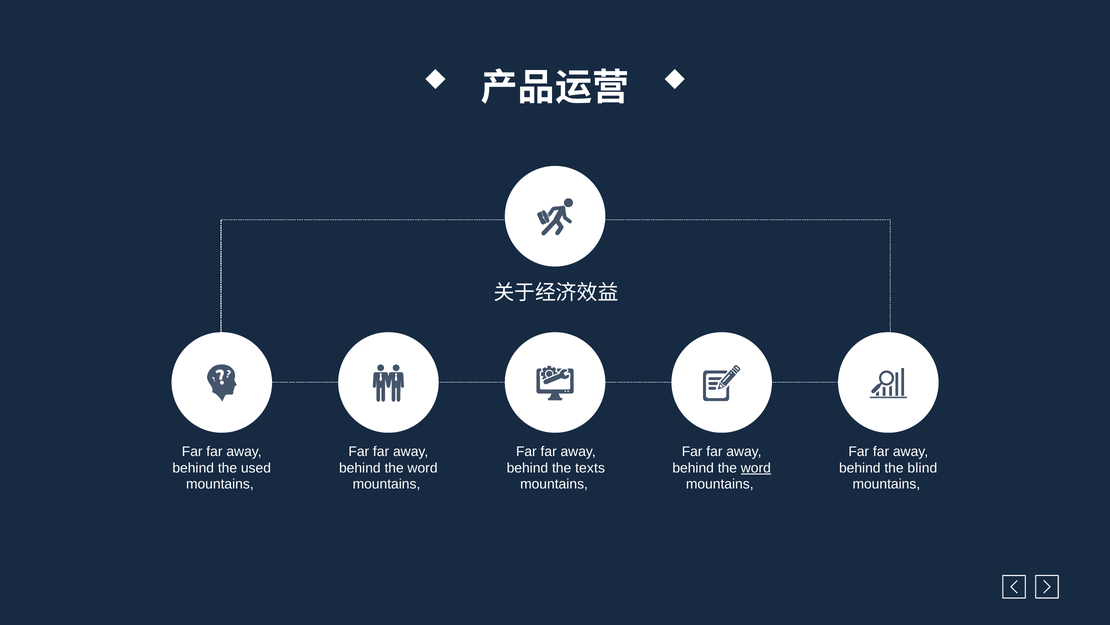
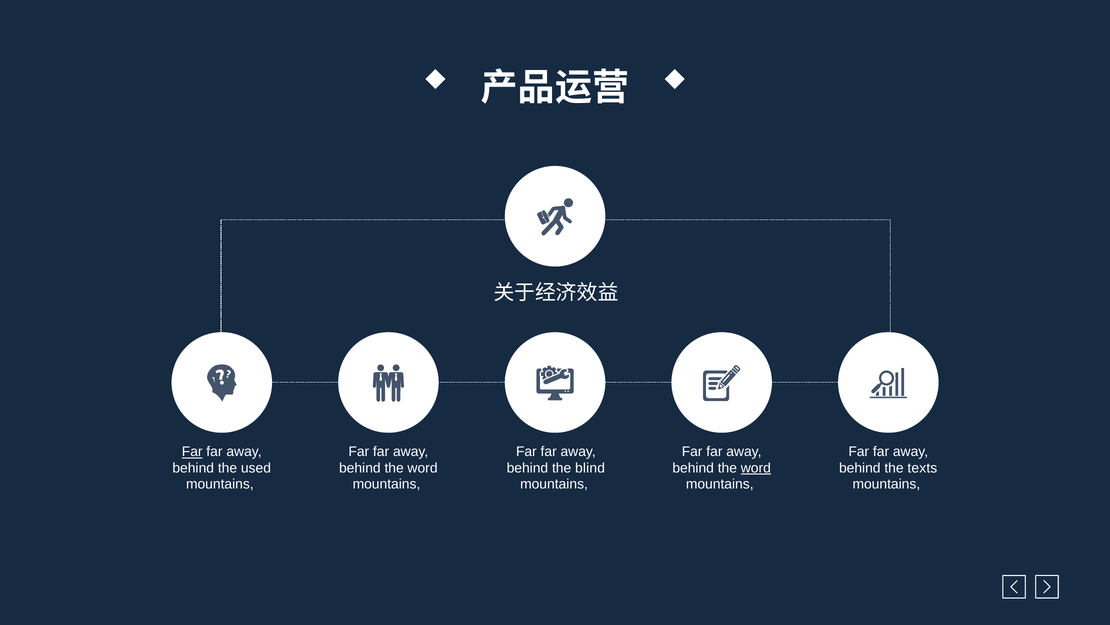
Far at (192, 452) underline: none -> present
texts: texts -> blind
blind: blind -> texts
